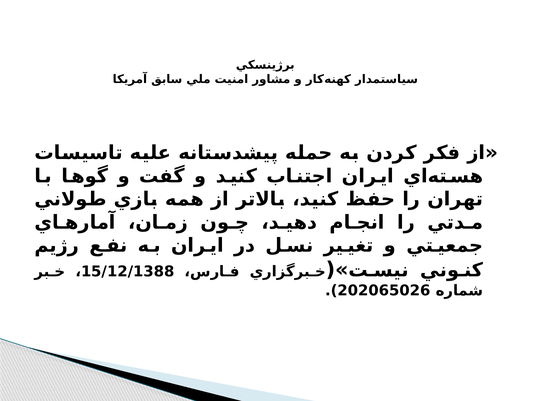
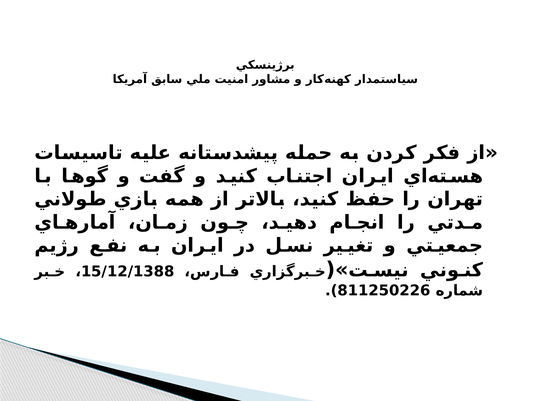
202065026: 202065026 -> 811250226
